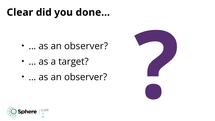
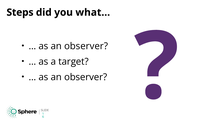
Clear: Clear -> Steps
done…: done… -> what…
